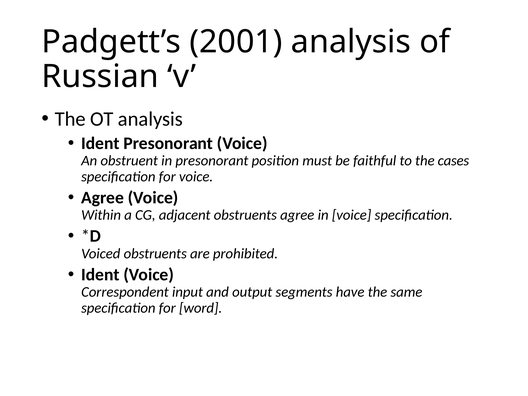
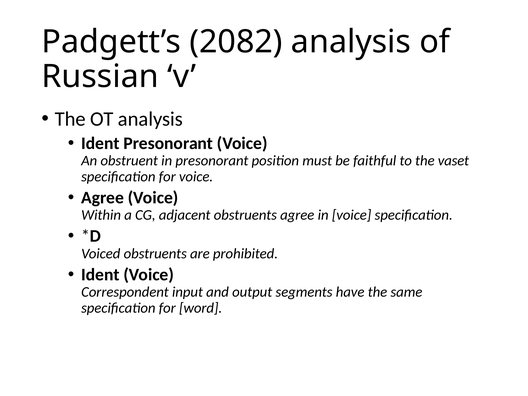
2001: 2001 -> 2082
cases: cases -> vaset
